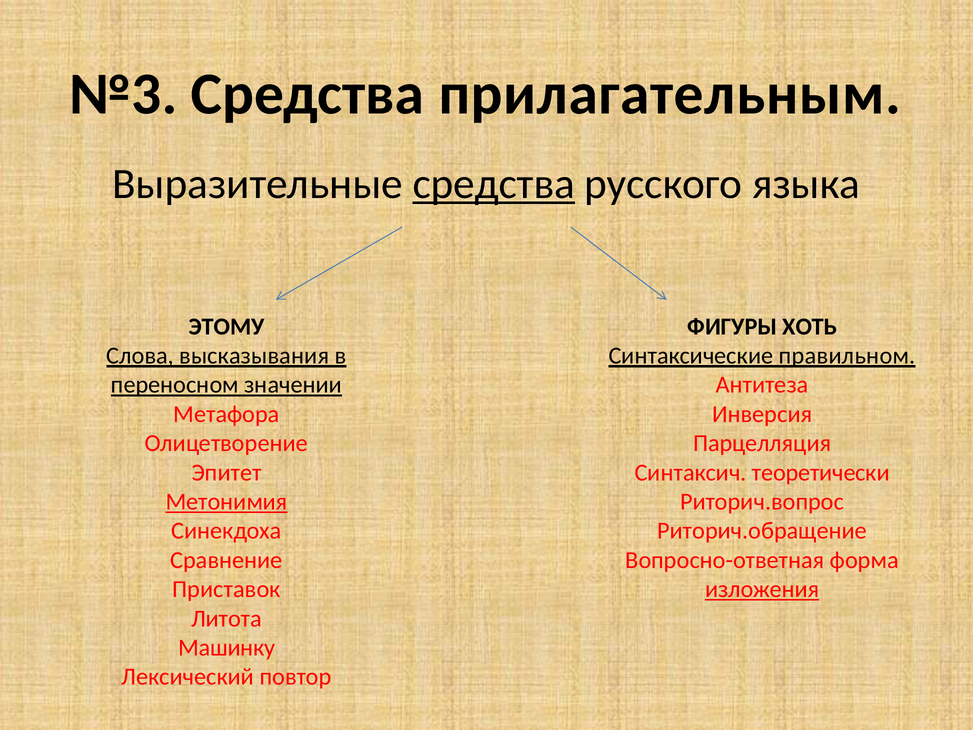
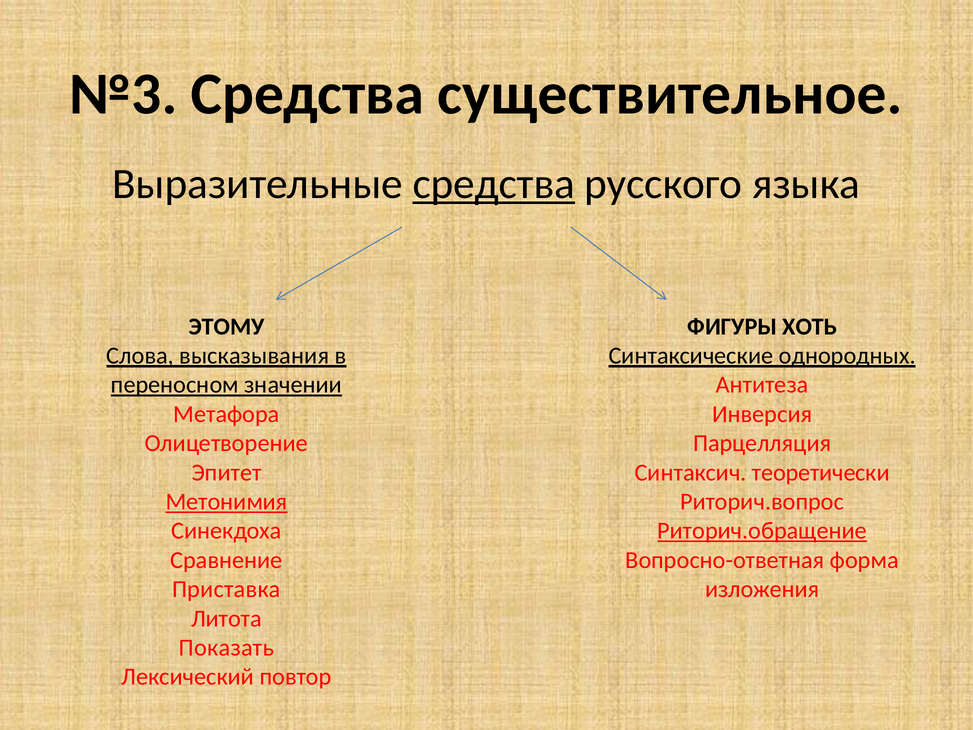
прилагательным: прилагательным -> существительное
правильном: правильном -> однородных
Риторич.обращение underline: none -> present
Приставок: Приставок -> Приставка
изложения underline: present -> none
Машинку: Машинку -> Показать
